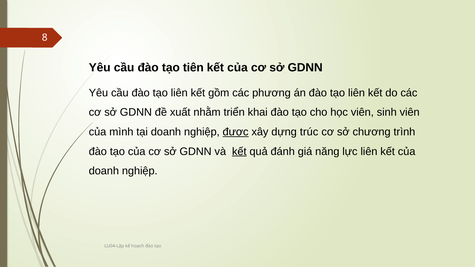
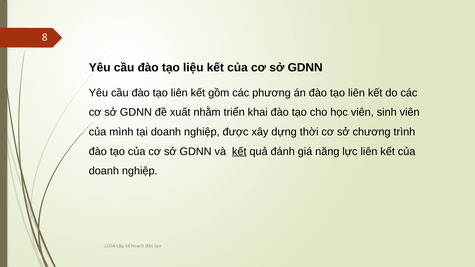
tiên: tiên -> liệu
được underline: present -> none
trúc: trúc -> thời
